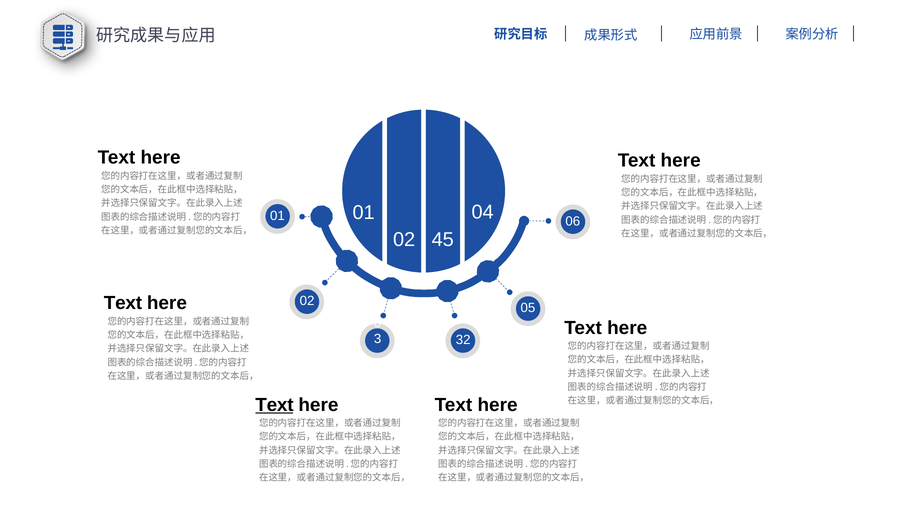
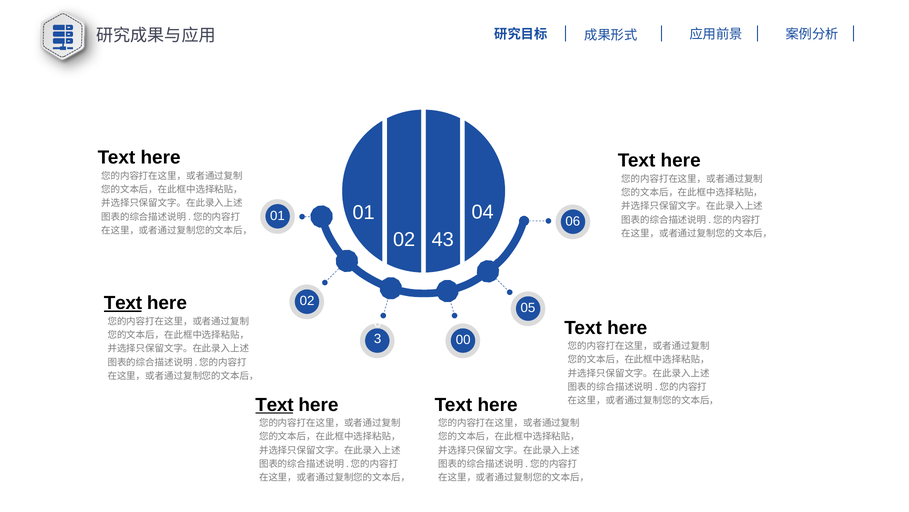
45: 45 -> 43
Text at (123, 303) underline: none -> present
32: 32 -> 00
